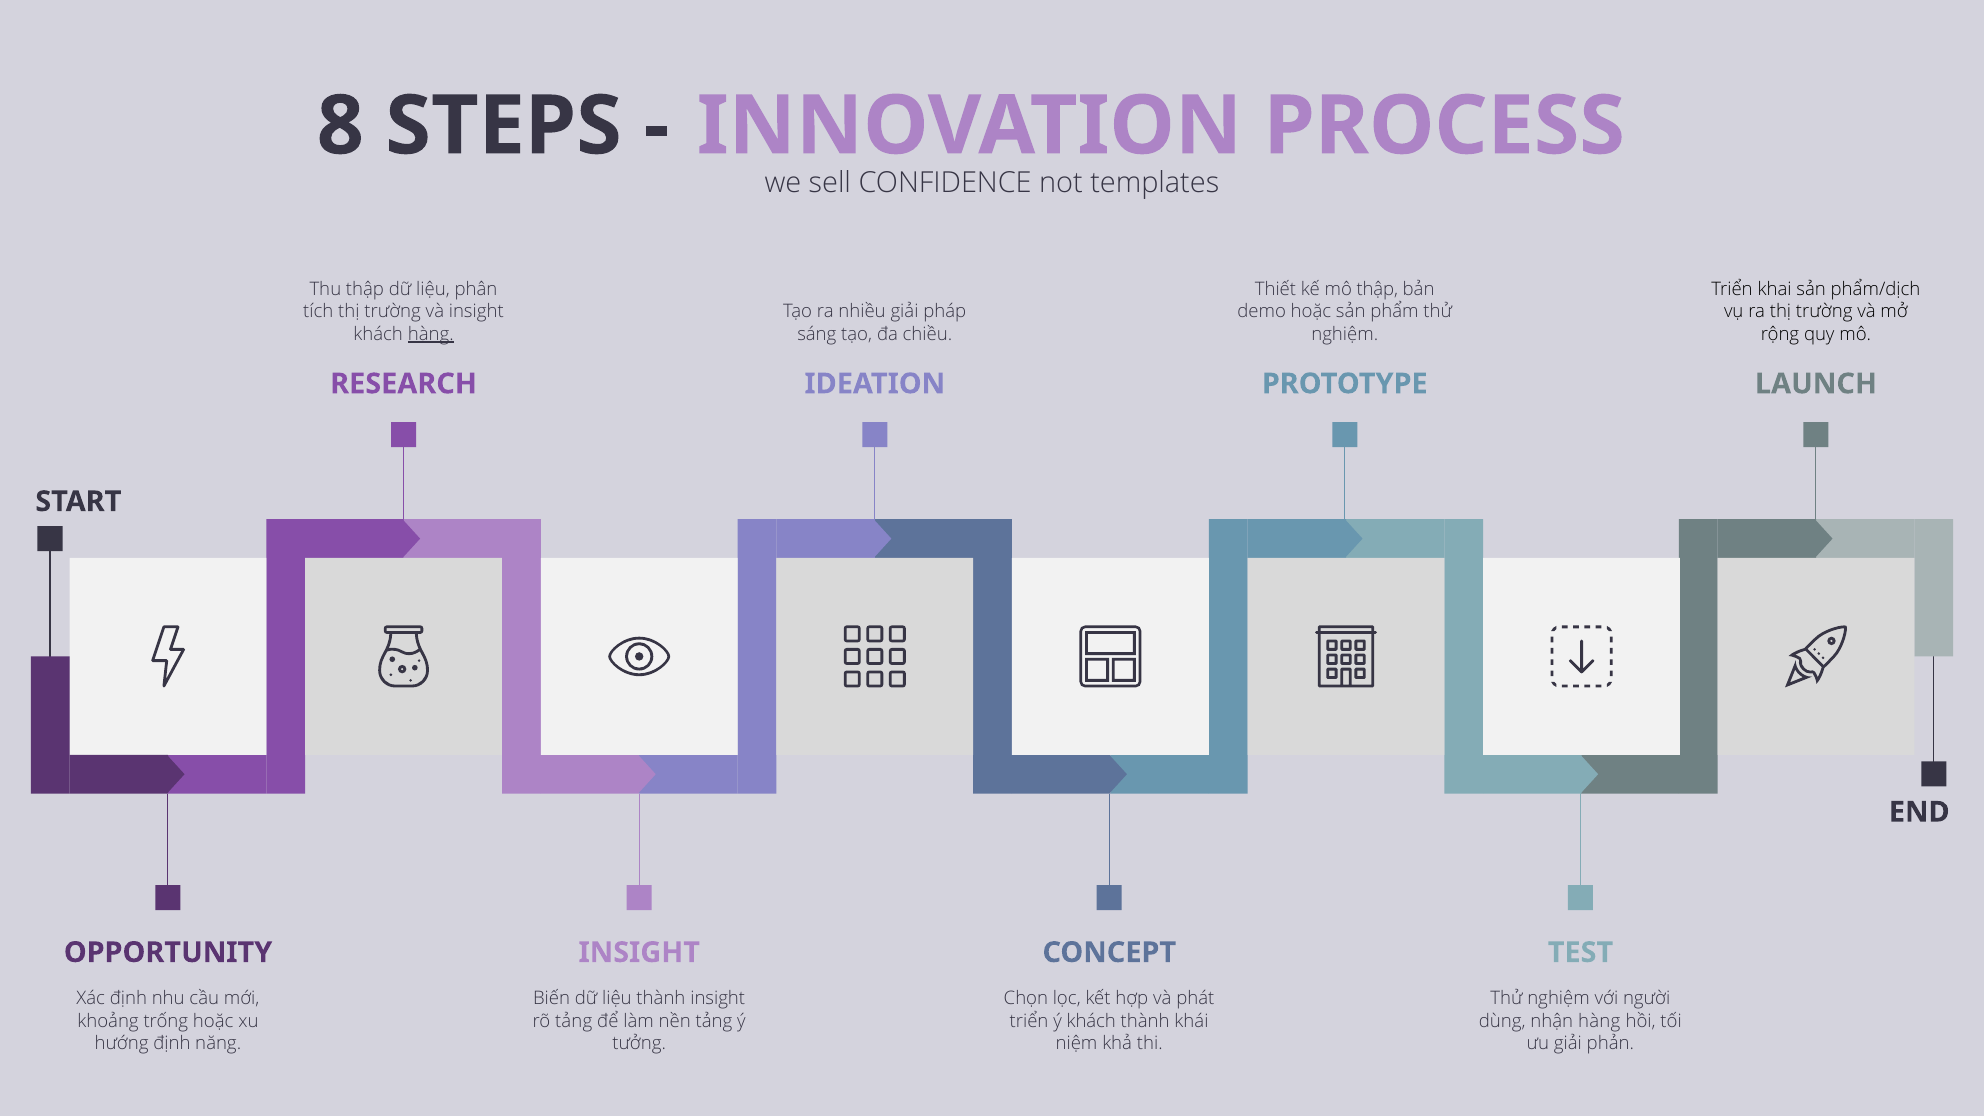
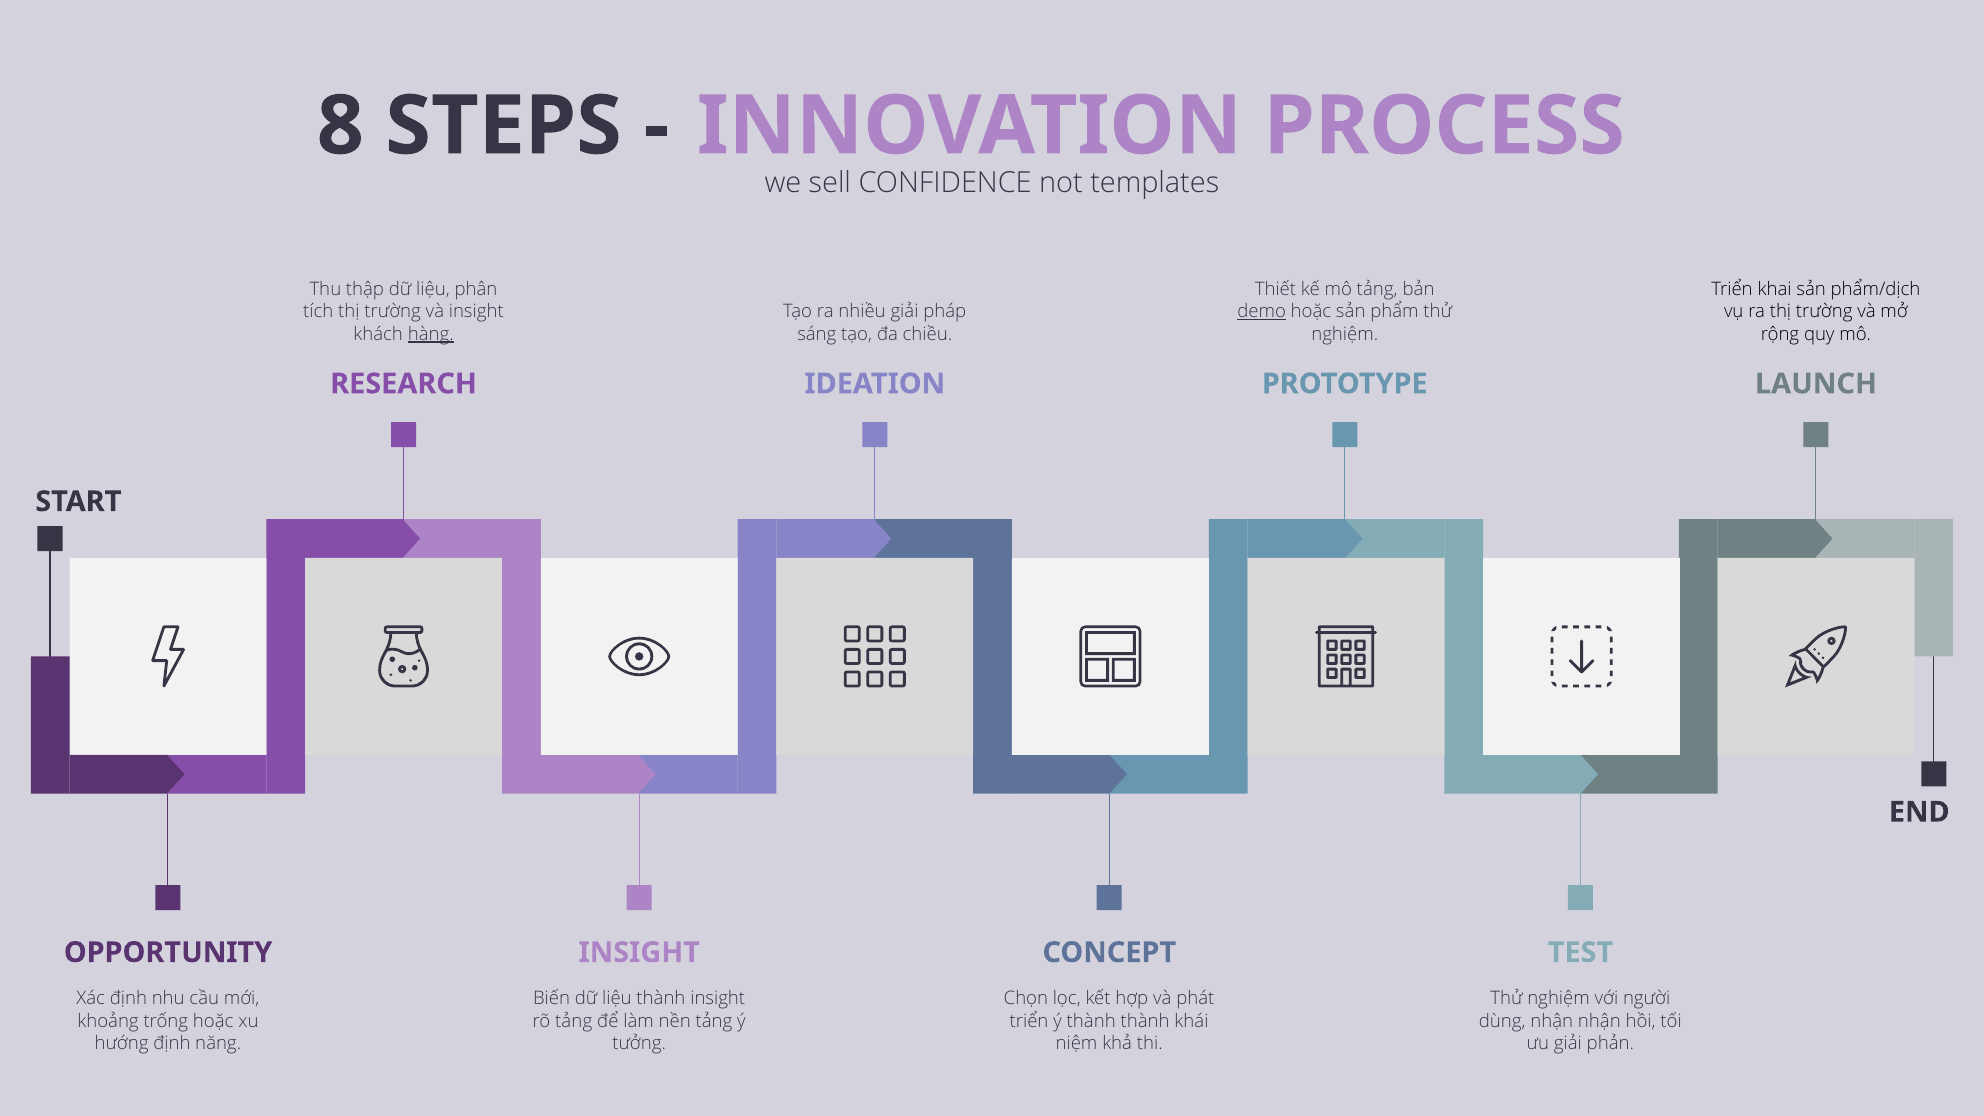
mô thập: thập -> tảng
demo underline: none -> present
ý khách: khách -> thành
nhận hàng: hàng -> nhận
